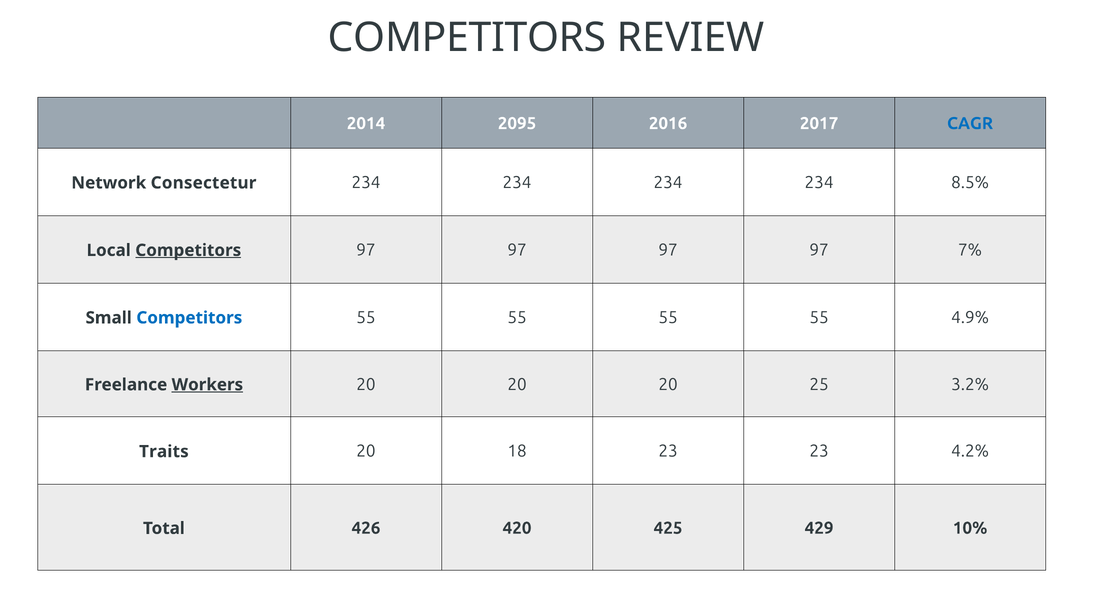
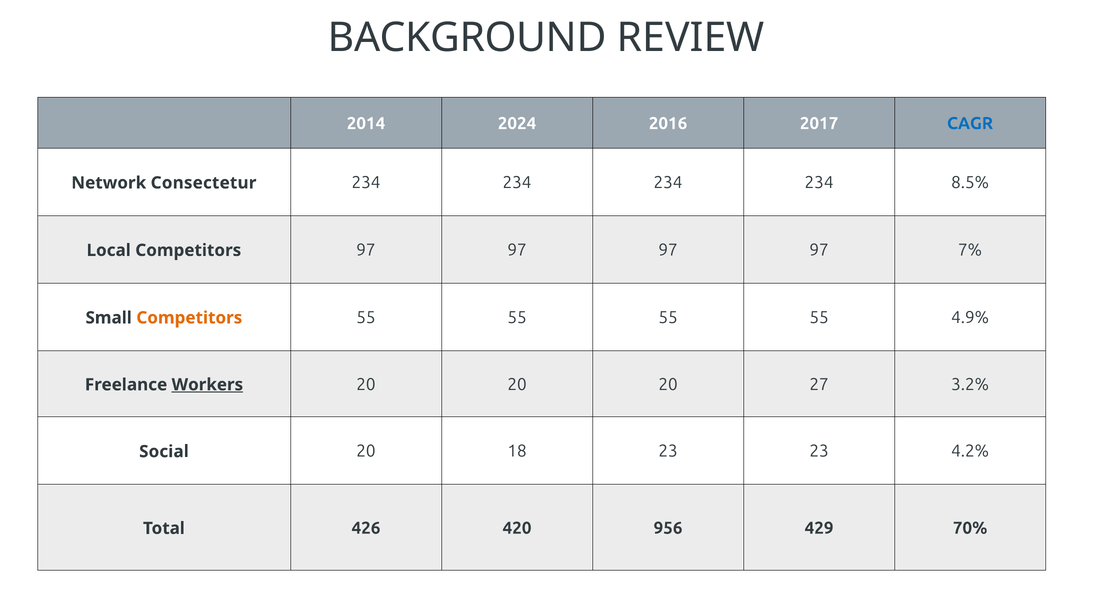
COMPETITORS at (467, 38): COMPETITORS -> BACKGROUND
2095: 2095 -> 2024
Competitors at (188, 250) underline: present -> none
Competitors at (189, 318) colour: blue -> orange
25: 25 -> 27
Traits: Traits -> Social
425: 425 -> 956
10%: 10% -> 70%
